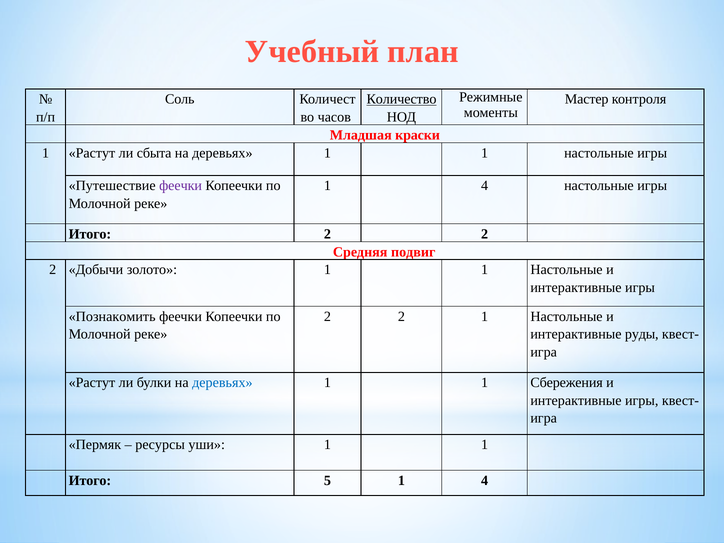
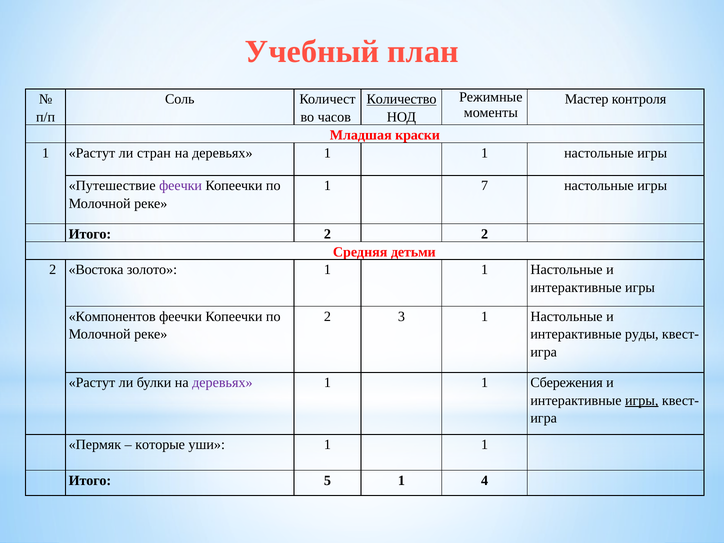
сбыта: сбыта -> стран
4 at (485, 186): 4 -> 7
подвиг: подвиг -> детьми
Добычи: Добычи -> Востока
Познакомить: Познакомить -> Компонентов
2 at (401, 316): 2 -> 3
деревьях at (222, 383) colour: blue -> purple
игры at (642, 400) underline: none -> present
ресурсы: ресурсы -> которые
